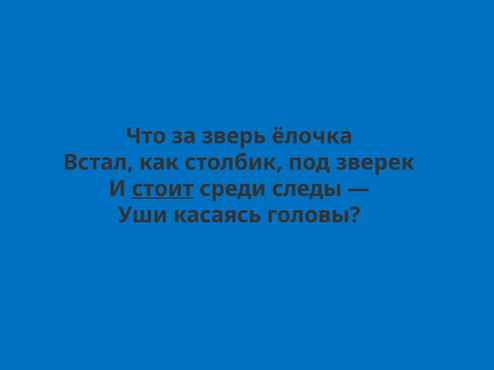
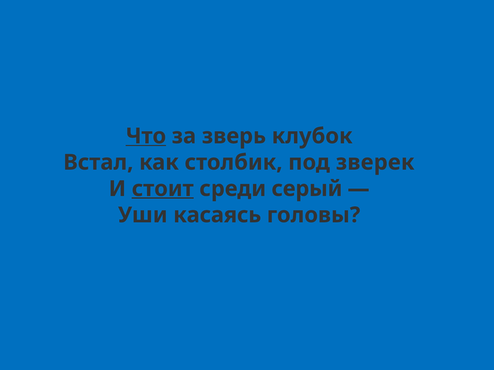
Что underline: none -> present
ёлочка: ёлочка -> клубок
следы: следы -> серый
